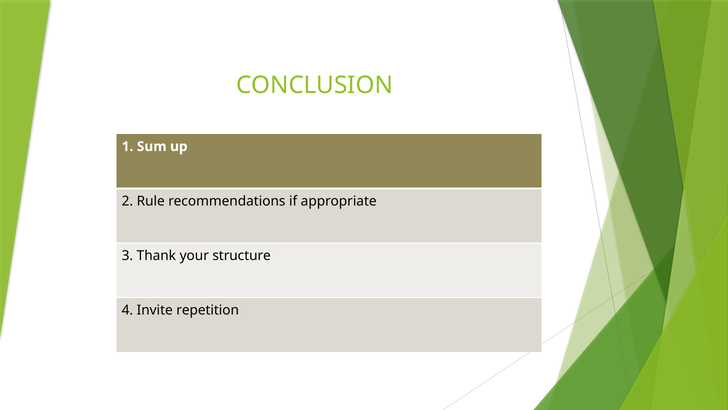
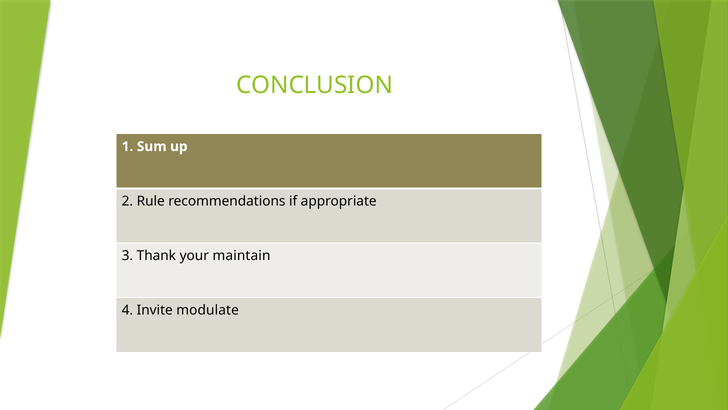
structure: structure -> maintain
repetition: repetition -> modulate
